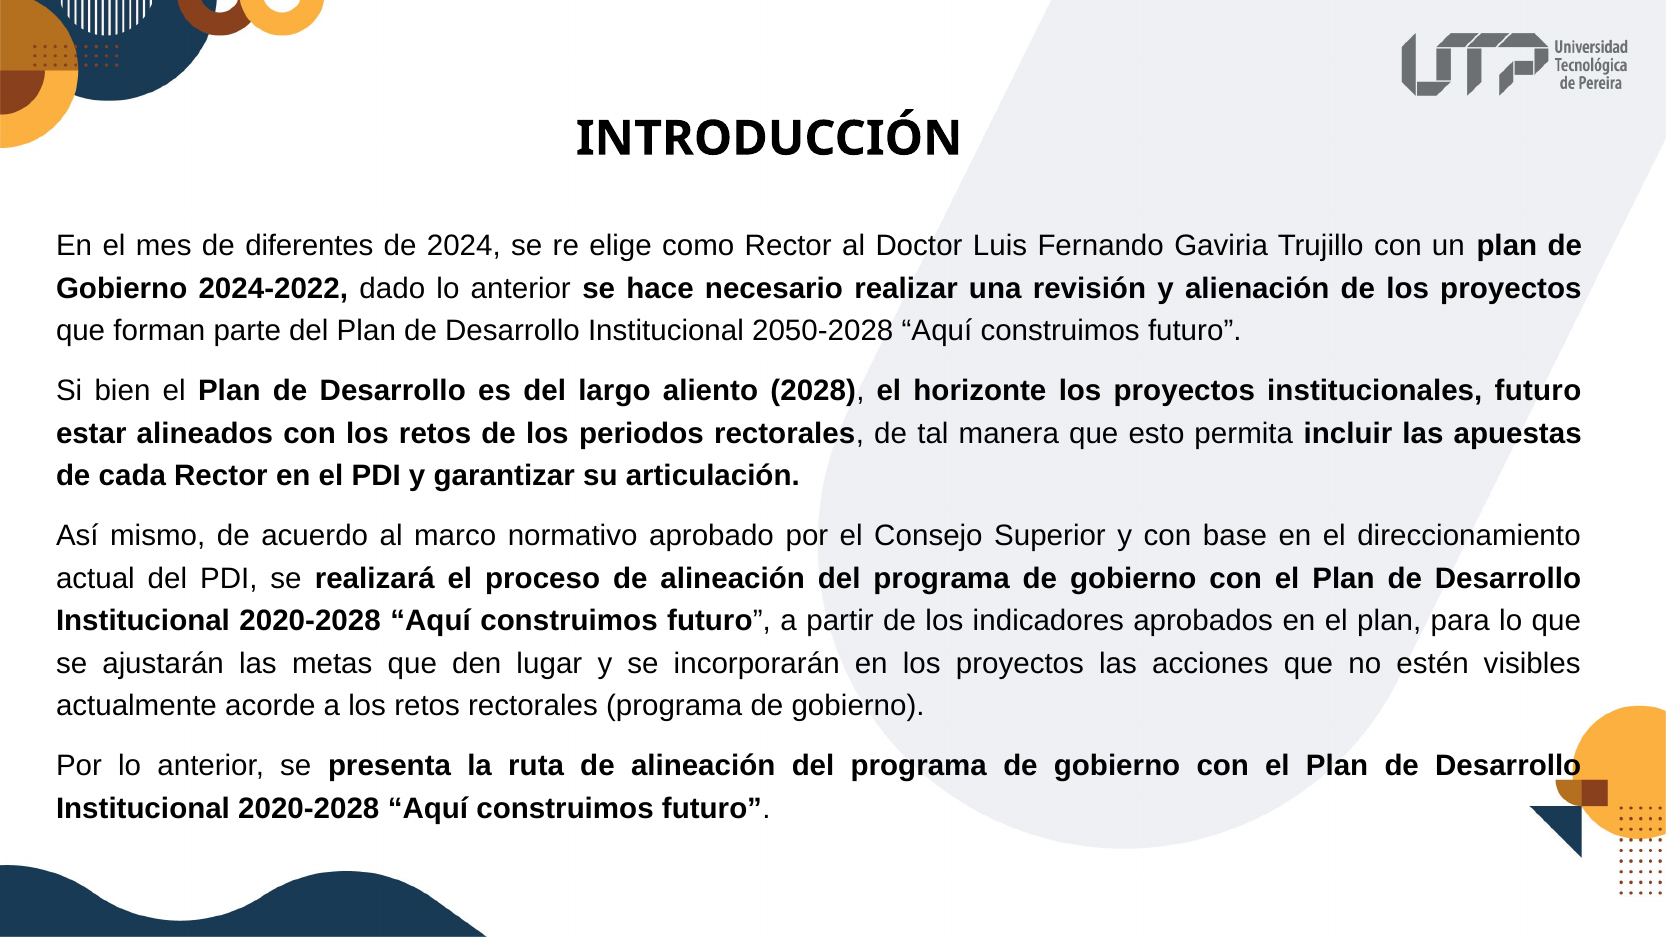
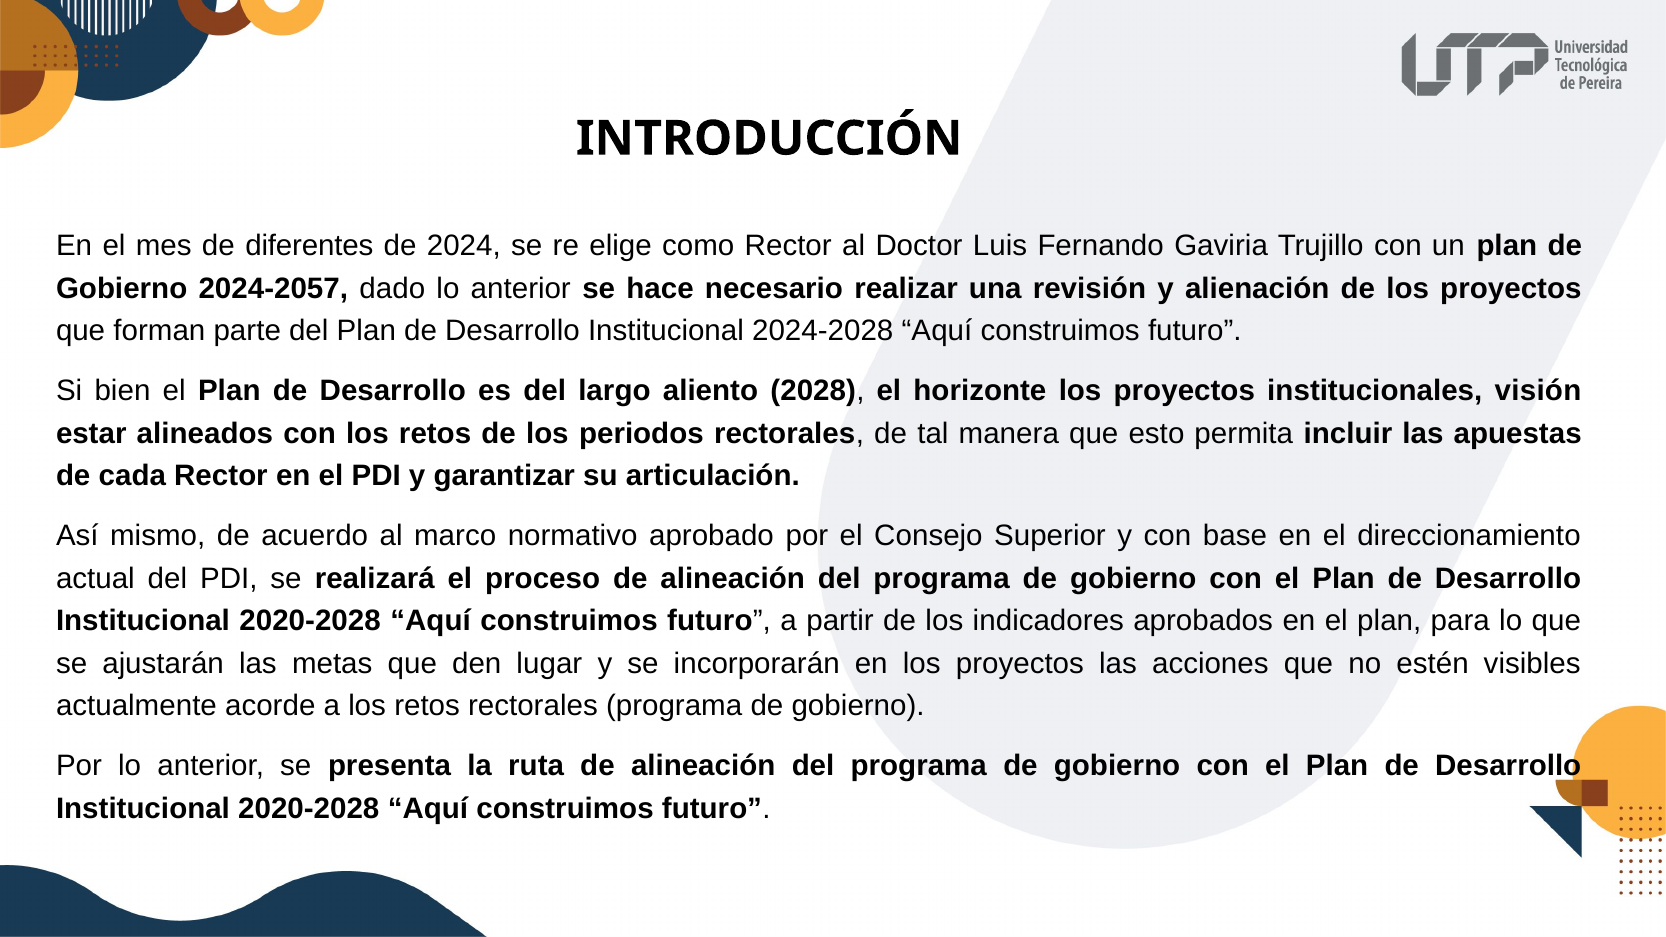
2024-2022: 2024-2022 -> 2024-2057
2050-2028: 2050-2028 -> 2024-2028
institucionales futuro: futuro -> visión
